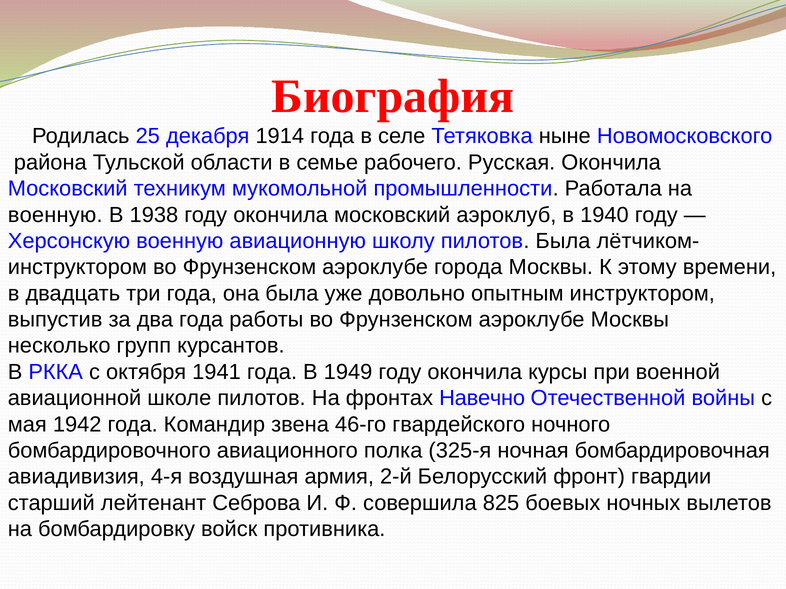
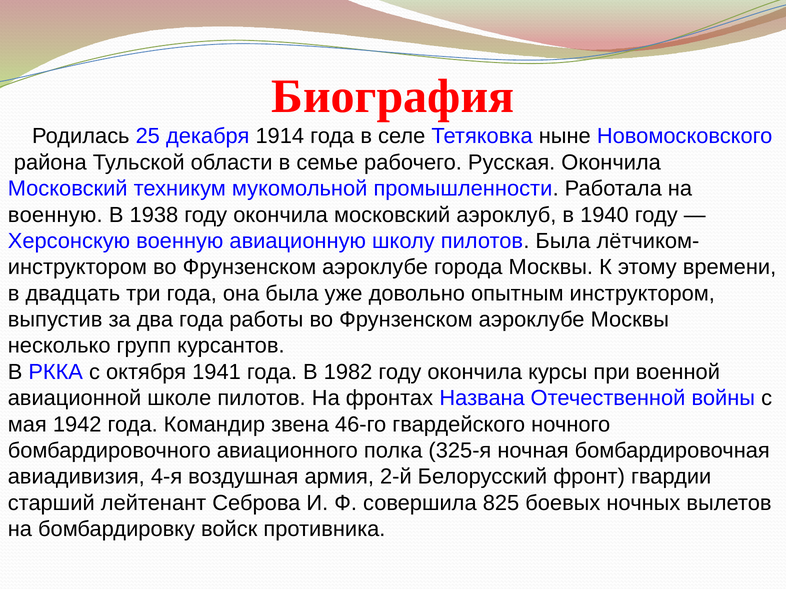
1949: 1949 -> 1982
Навечно: Навечно -> Названа
